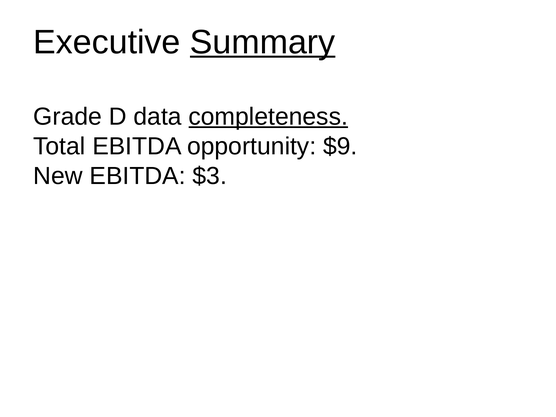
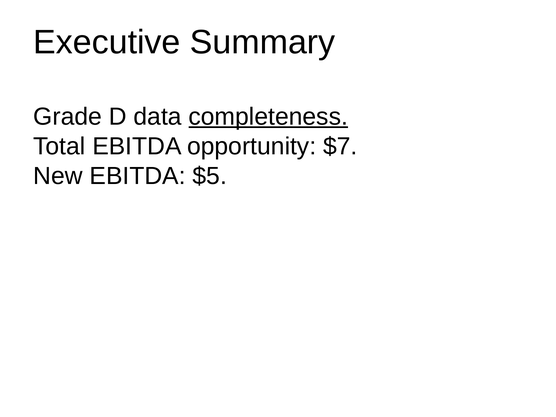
Summary underline: present -> none
$9: $9 -> $7
$3: $3 -> $5
